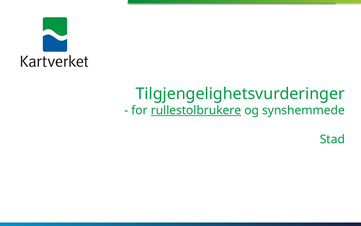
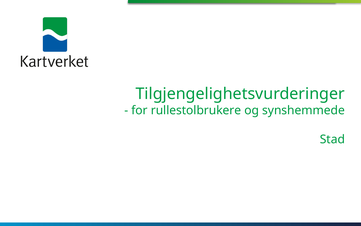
rullestolbrukere underline: present -> none
